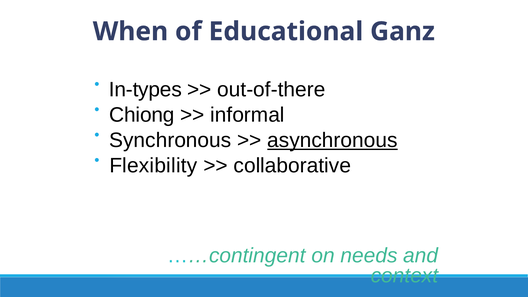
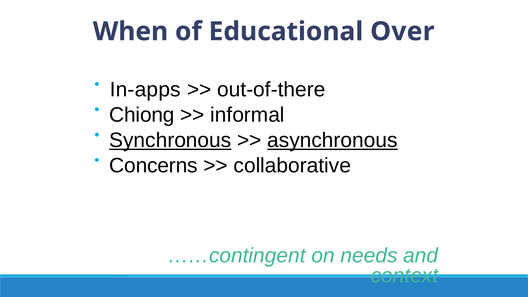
Ganz: Ganz -> Over
In-types: In-types -> In-apps
Synchronous underline: none -> present
Flexibility: Flexibility -> Concerns
